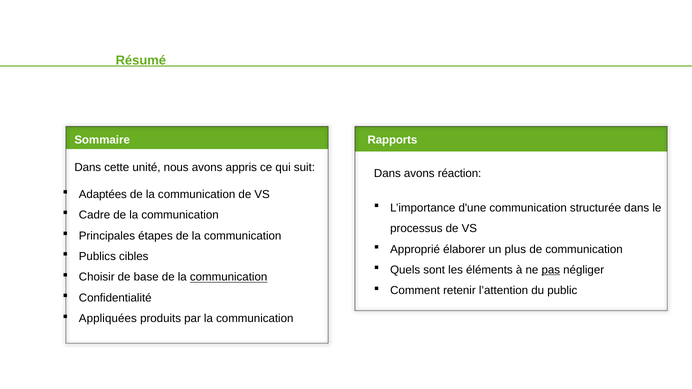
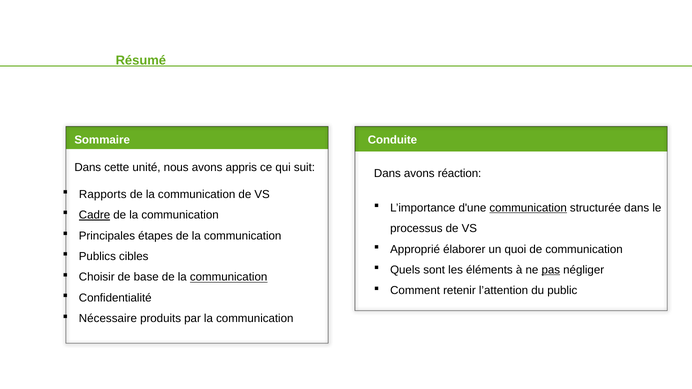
Rapports: Rapports -> Conduite
Adaptées: Adaptées -> Rapports
communication at (528, 208) underline: none -> present
Cadre underline: none -> present
plus: plus -> quoi
Appliquées: Appliquées -> Nécessaire
